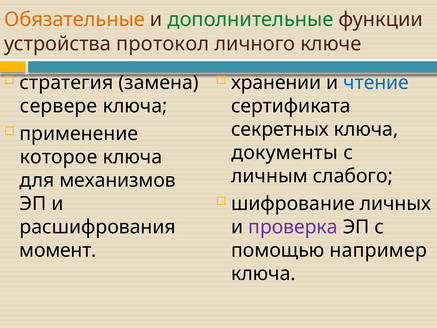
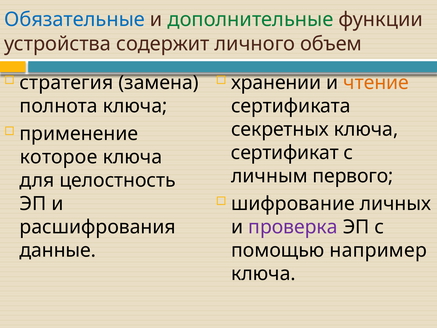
Обязательные colour: orange -> blue
протокол: протокол -> содержит
ключе: ключе -> объем
чтение colour: blue -> orange
сервере: сервере -> полнота
документы: документы -> сертификат
слабого: слабого -> первого
механизмов: механизмов -> целостность
момент: момент -> данные
